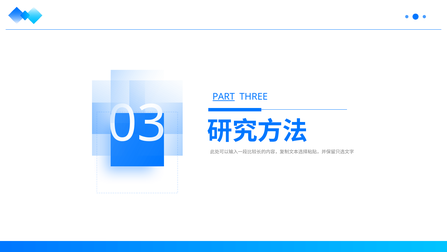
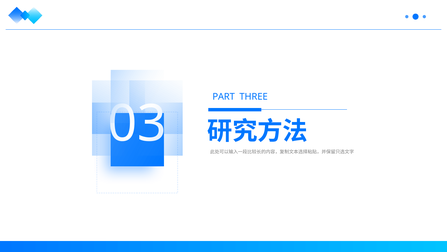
PART underline: present -> none
